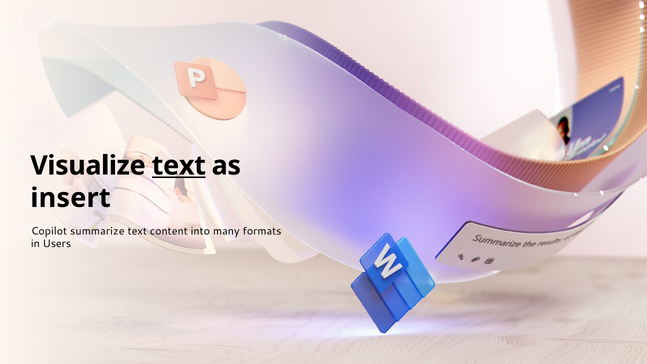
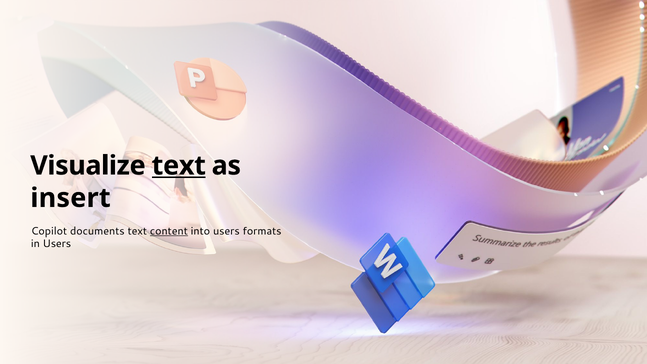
summarize: summarize -> documents
content underline: none -> present
into many: many -> users
